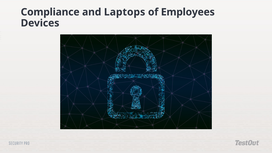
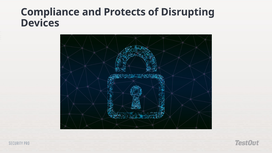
Laptops: Laptops -> Protects
Employees: Employees -> Disrupting
